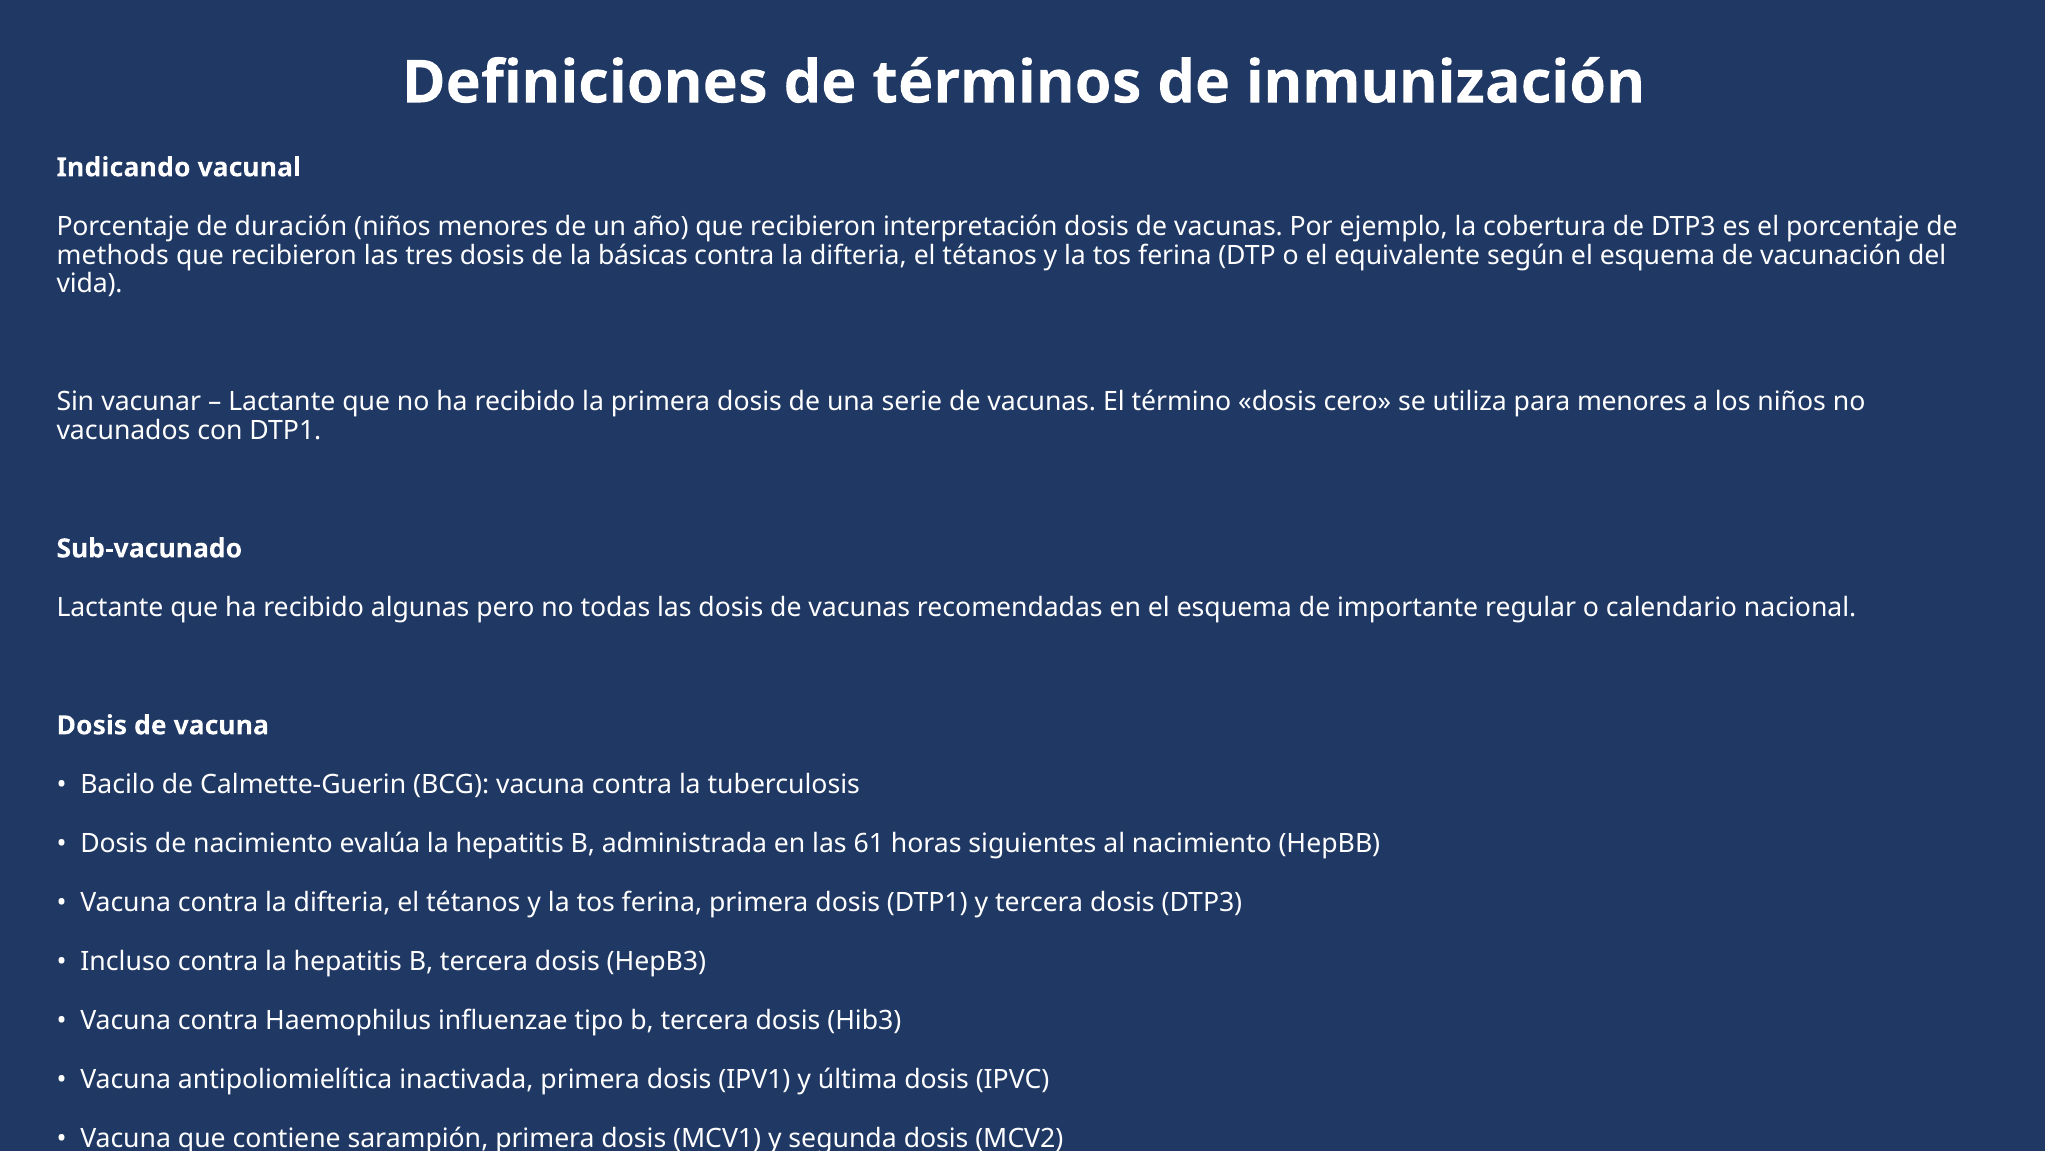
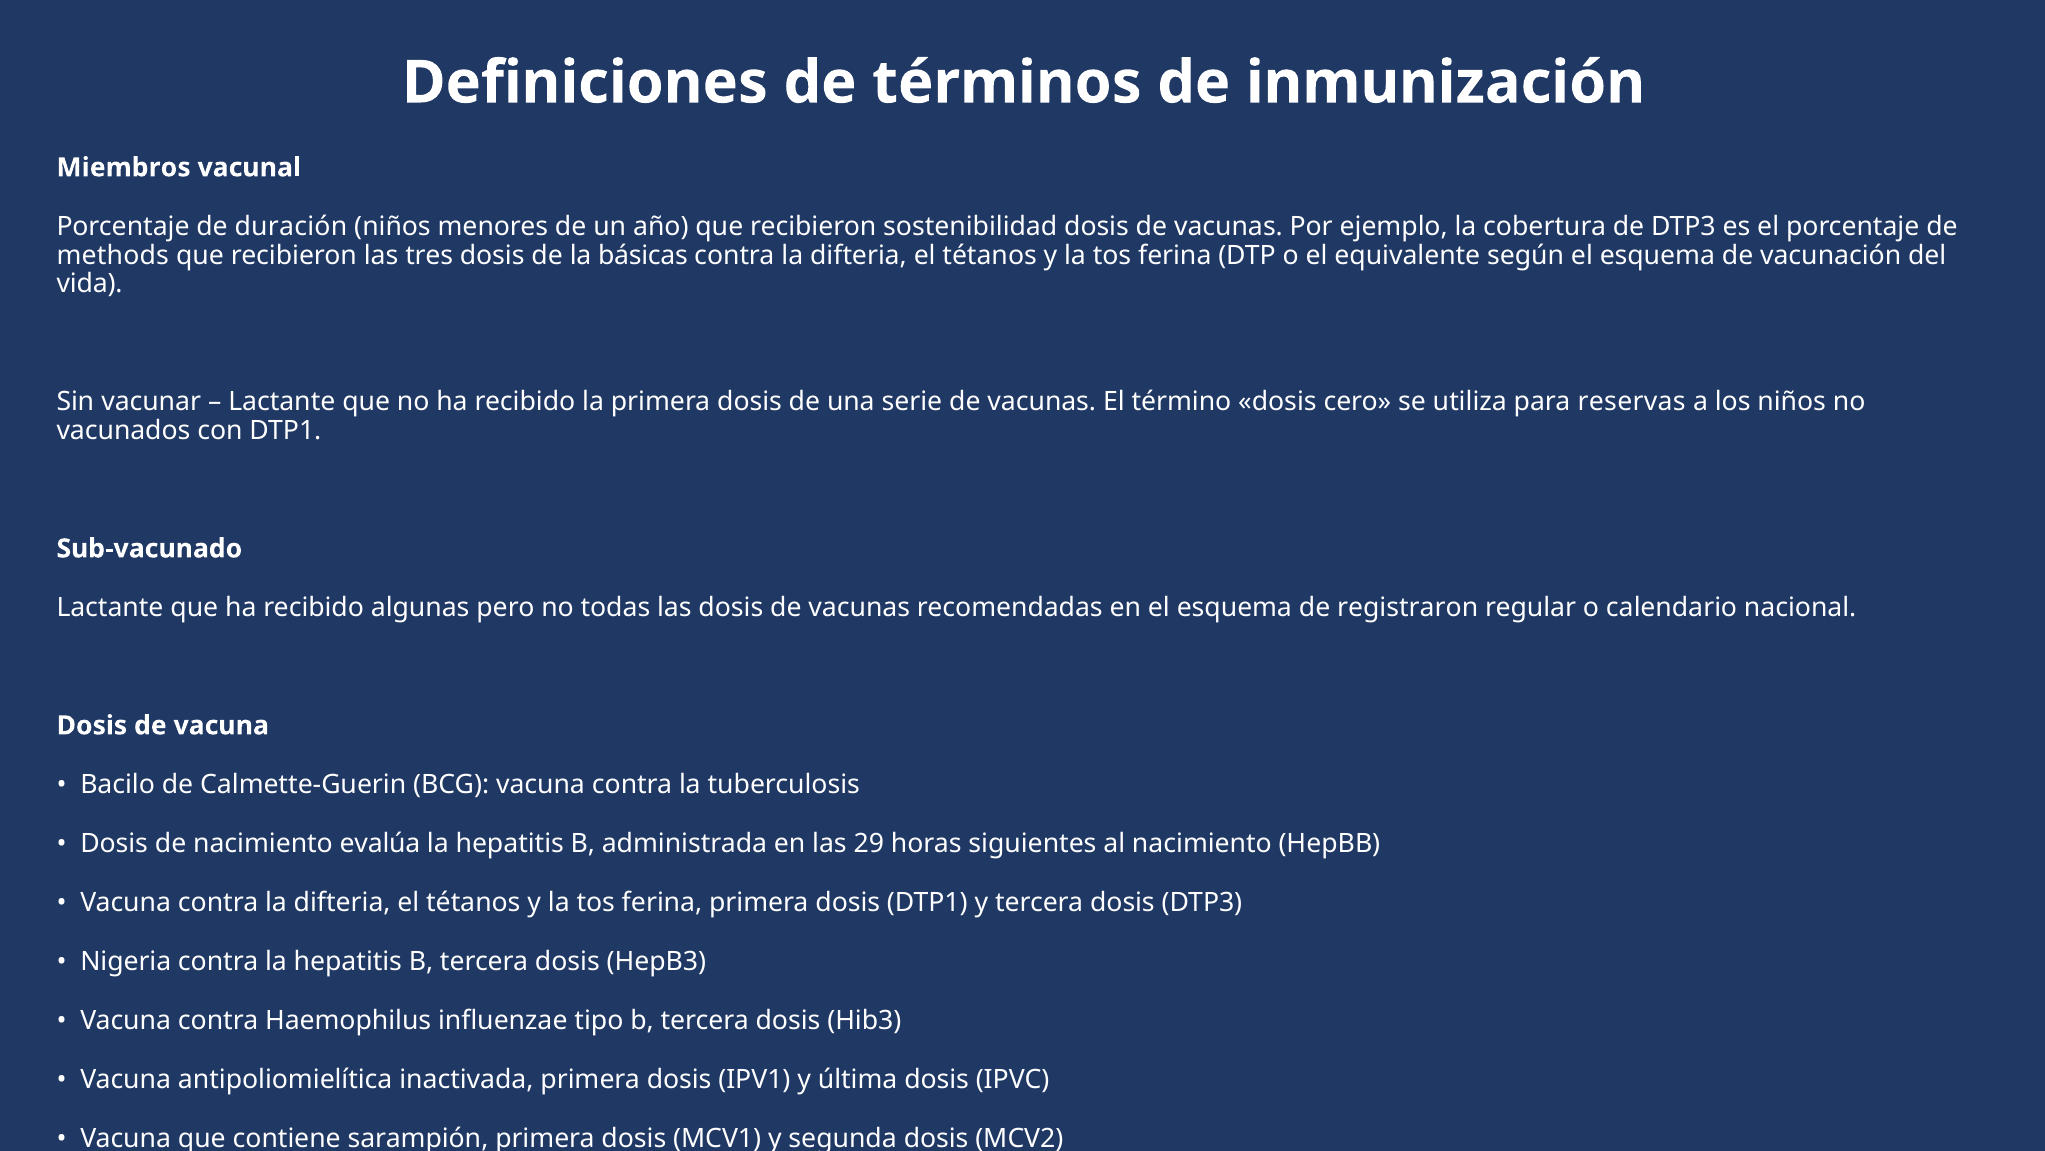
Indicando: Indicando -> Miembros
recibieron interpretación: interpretación -> sostenibilidad
para menores: menores -> reservas
importante: importante -> registraron
61: 61 -> 29
Incluso: Incluso -> Nigeria
